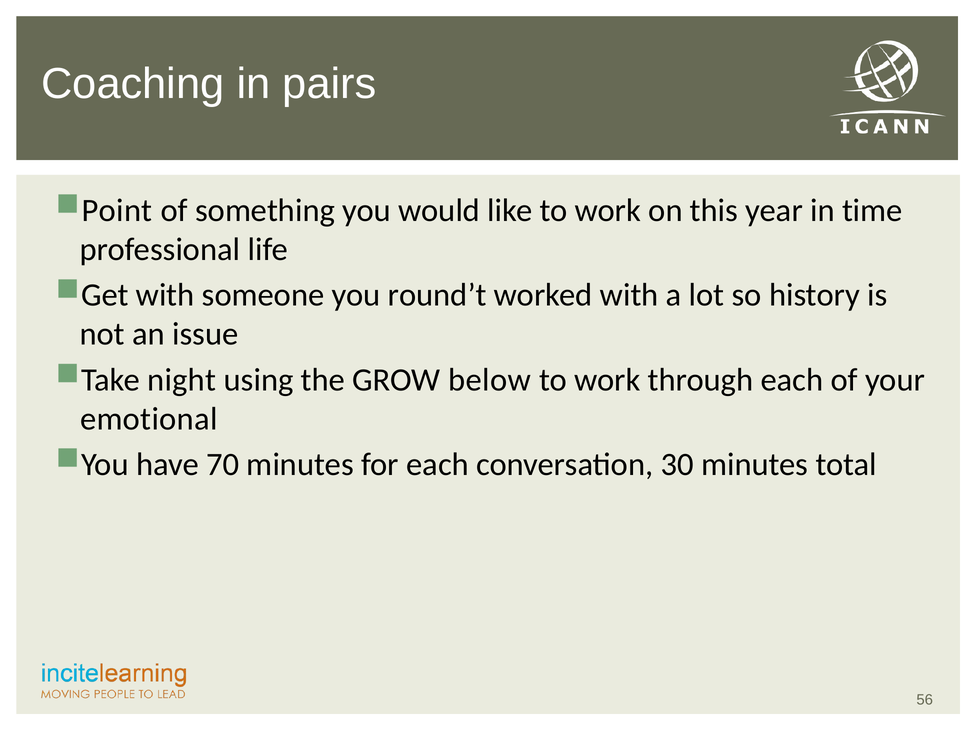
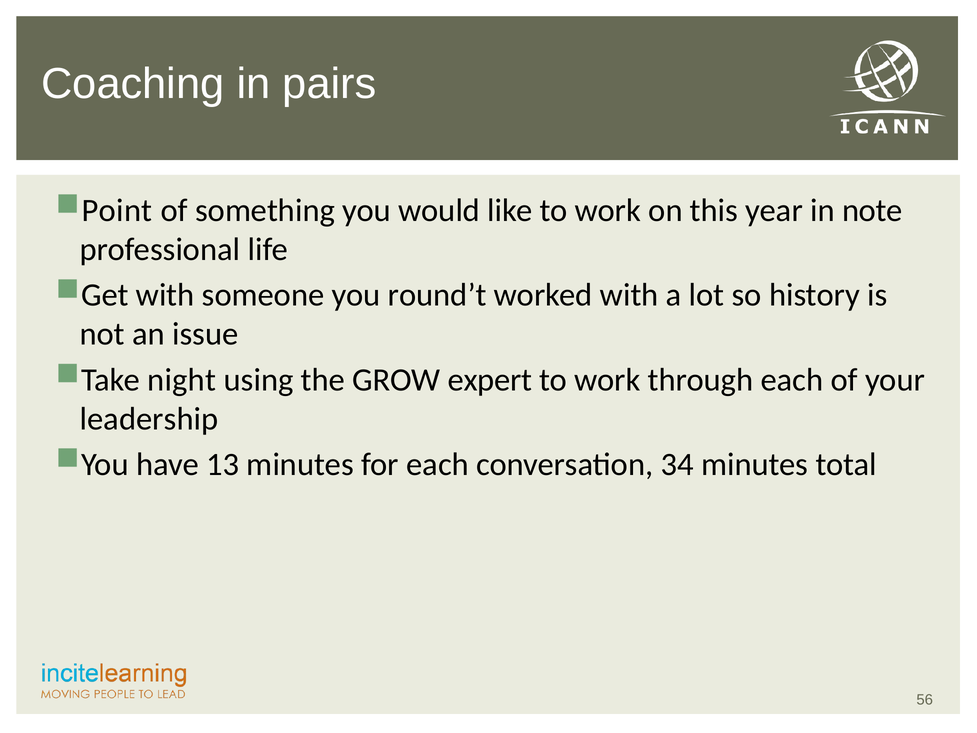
time: time -> note
below: below -> expert
emotional: emotional -> leadership
70: 70 -> 13
30: 30 -> 34
